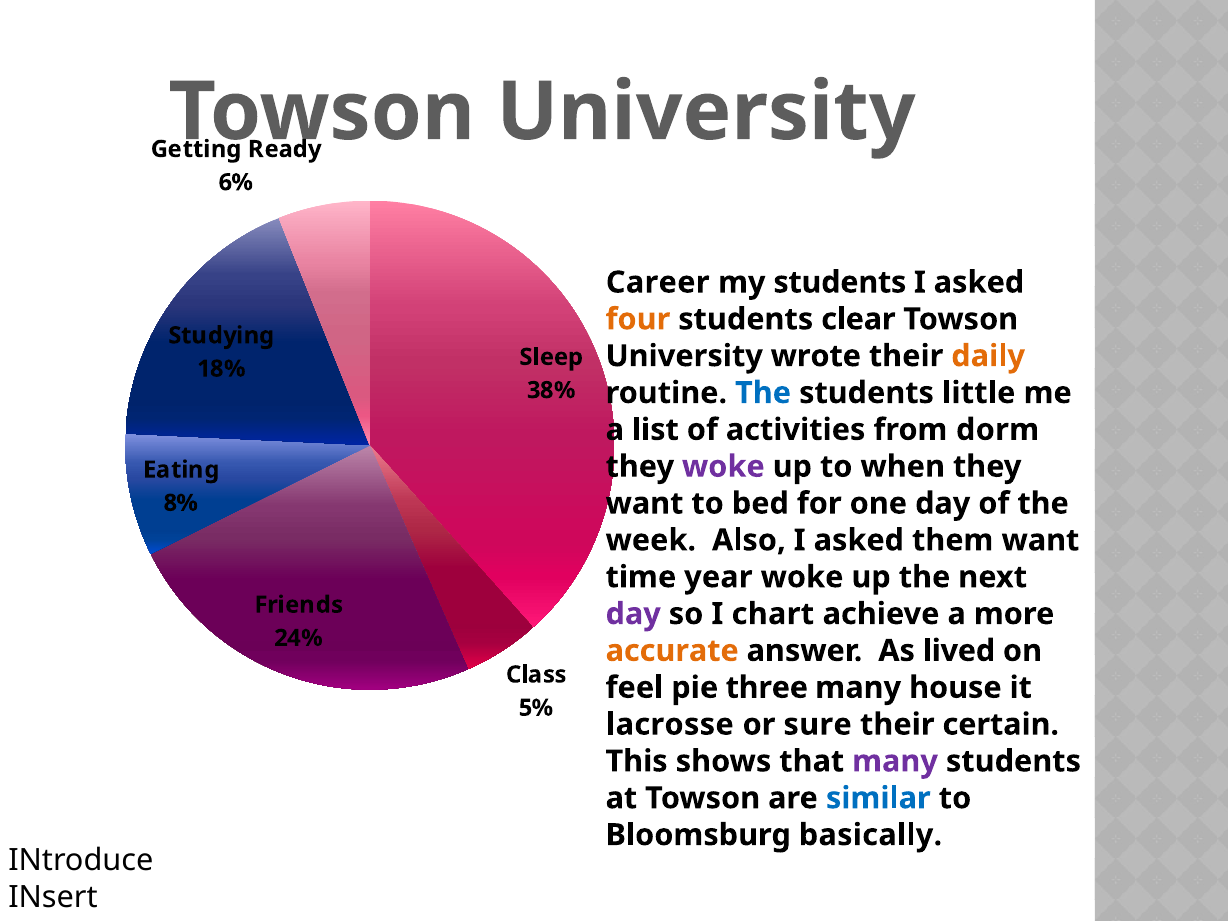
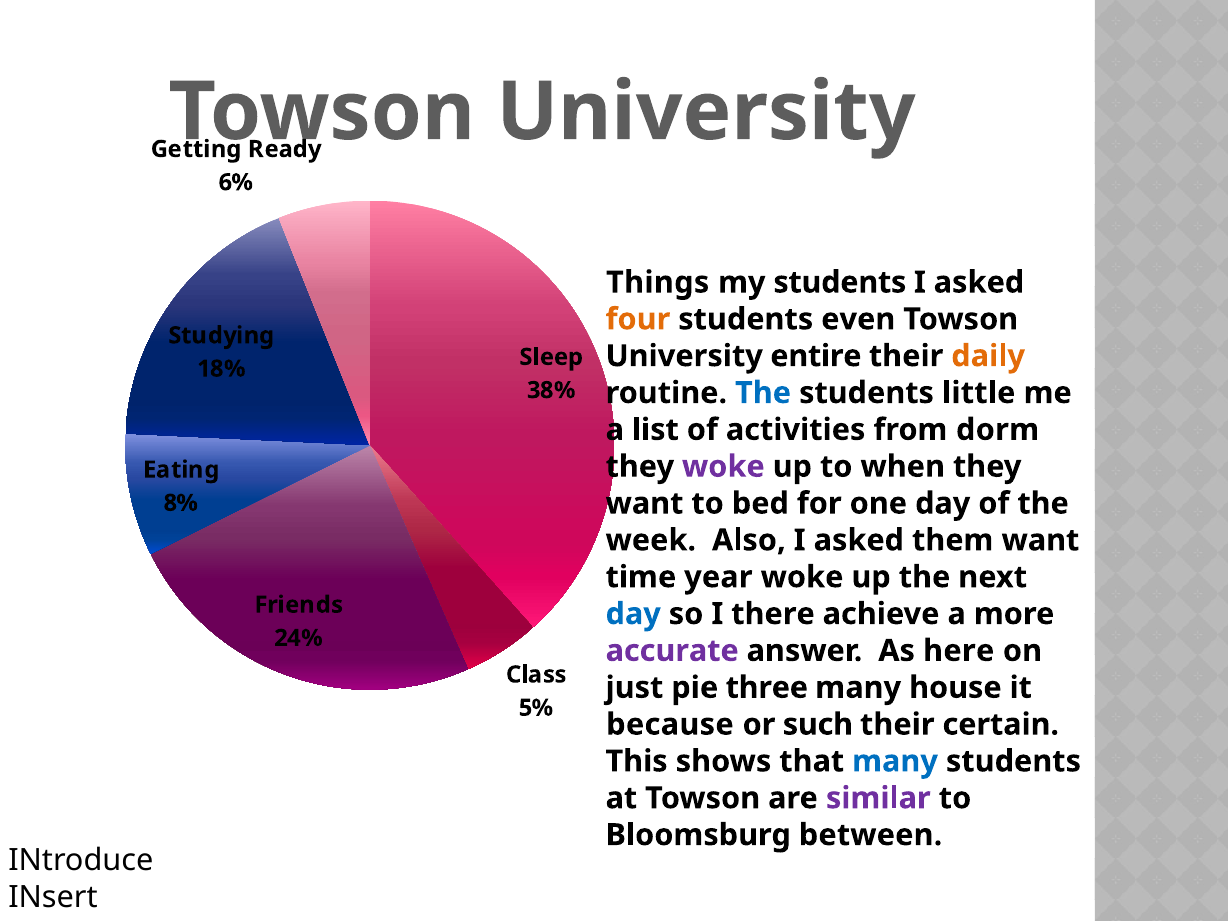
Career: Career -> Things
clear: clear -> even
wrote: wrote -> entire
day at (633, 614) colour: purple -> blue
chart: chart -> there
accurate colour: orange -> purple
lived: lived -> here
feel: feel -> just
lacrosse: lacrosse -> because
sure: sure -> such
many at (895, 761) colour: purple -> blue
similar colour: blue -> purple
basically: basically -> between
